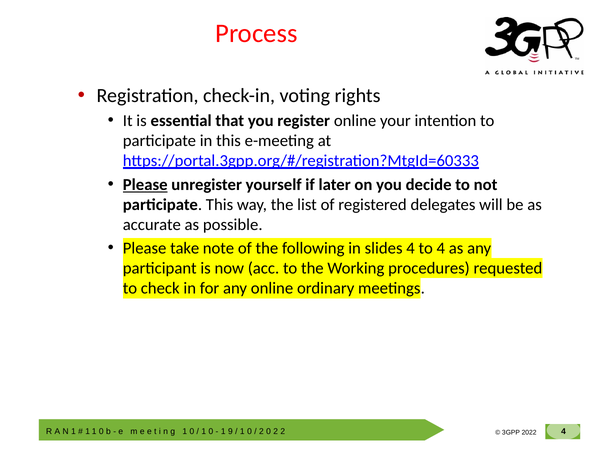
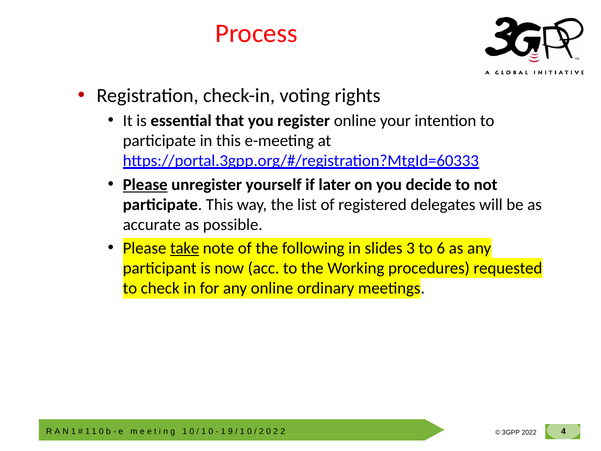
take underline: none -> present
slides 4: 4 -> 3
to 4: 4 -> 6
